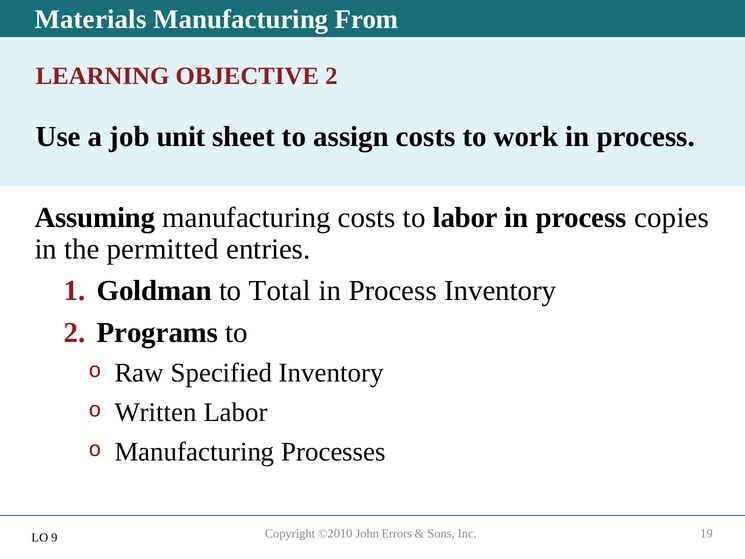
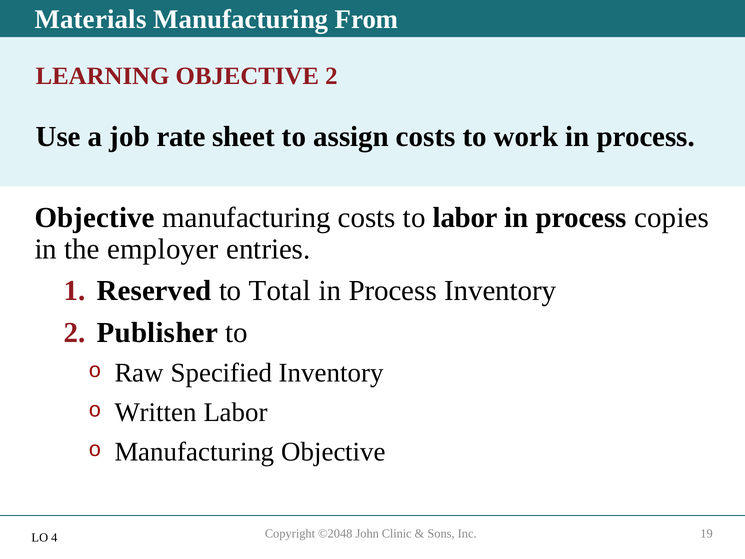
unit: unit -> rate
Assuming at (95, 218): Assuming -> Objective
permitted: permitted -> employer
Goldman: Goldman -> Reserved
Programs: Programs -> Publisher
Manufacturing Processes: Processes -> Objective
©2010: ©2010 -> ©2048
Errors: Errors -> Clinic
9: 9 -> 4
